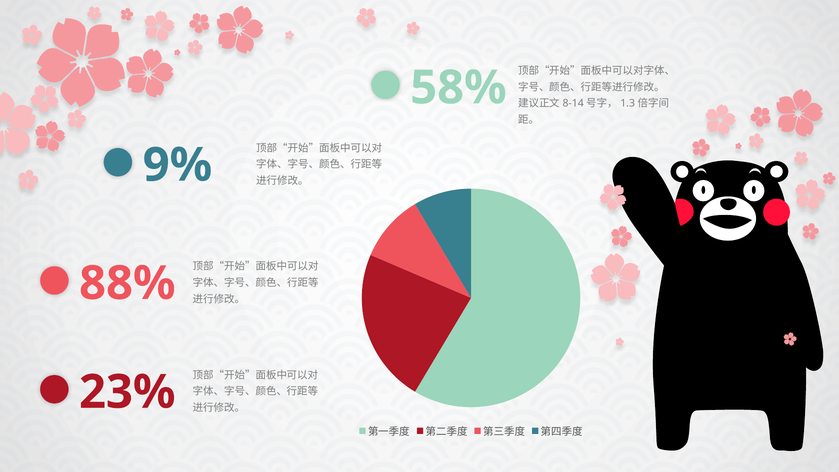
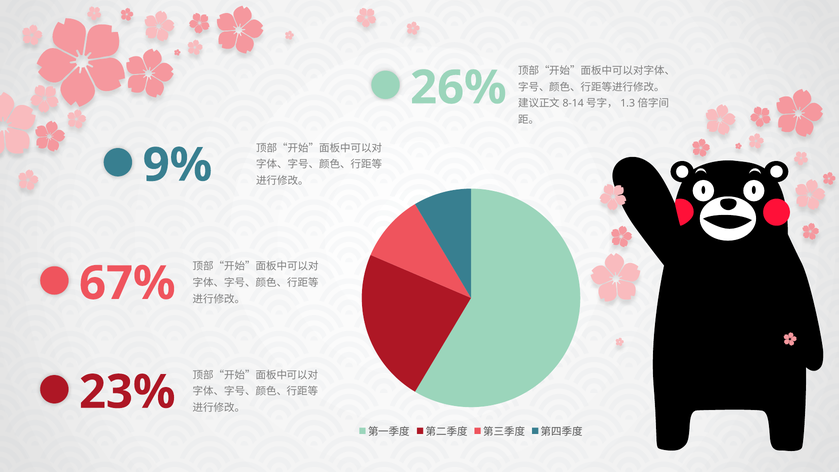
58%: 58% -> 26%
88%: 88% -> 67%
